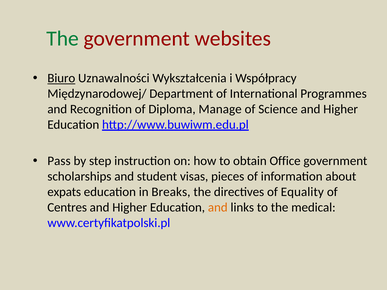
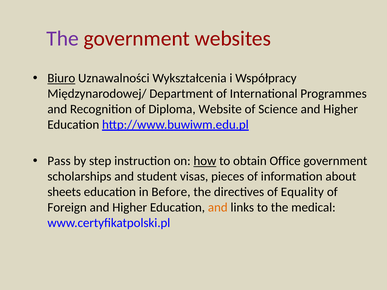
The at (63, 39) colour: green -> purple
Manage: Manage -> Website
how underline: none -> present
expats: expats -> sheets
Breaks: Breaks -> Before
Centres: Centres -> Foreign
